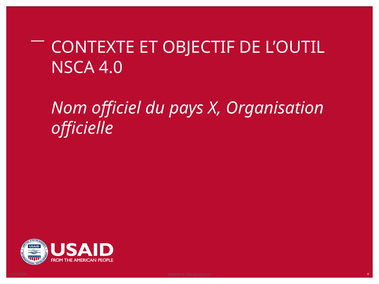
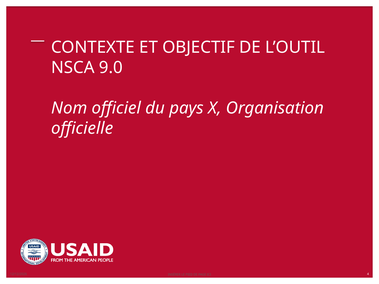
4.0: 4.0 -> 9.0
